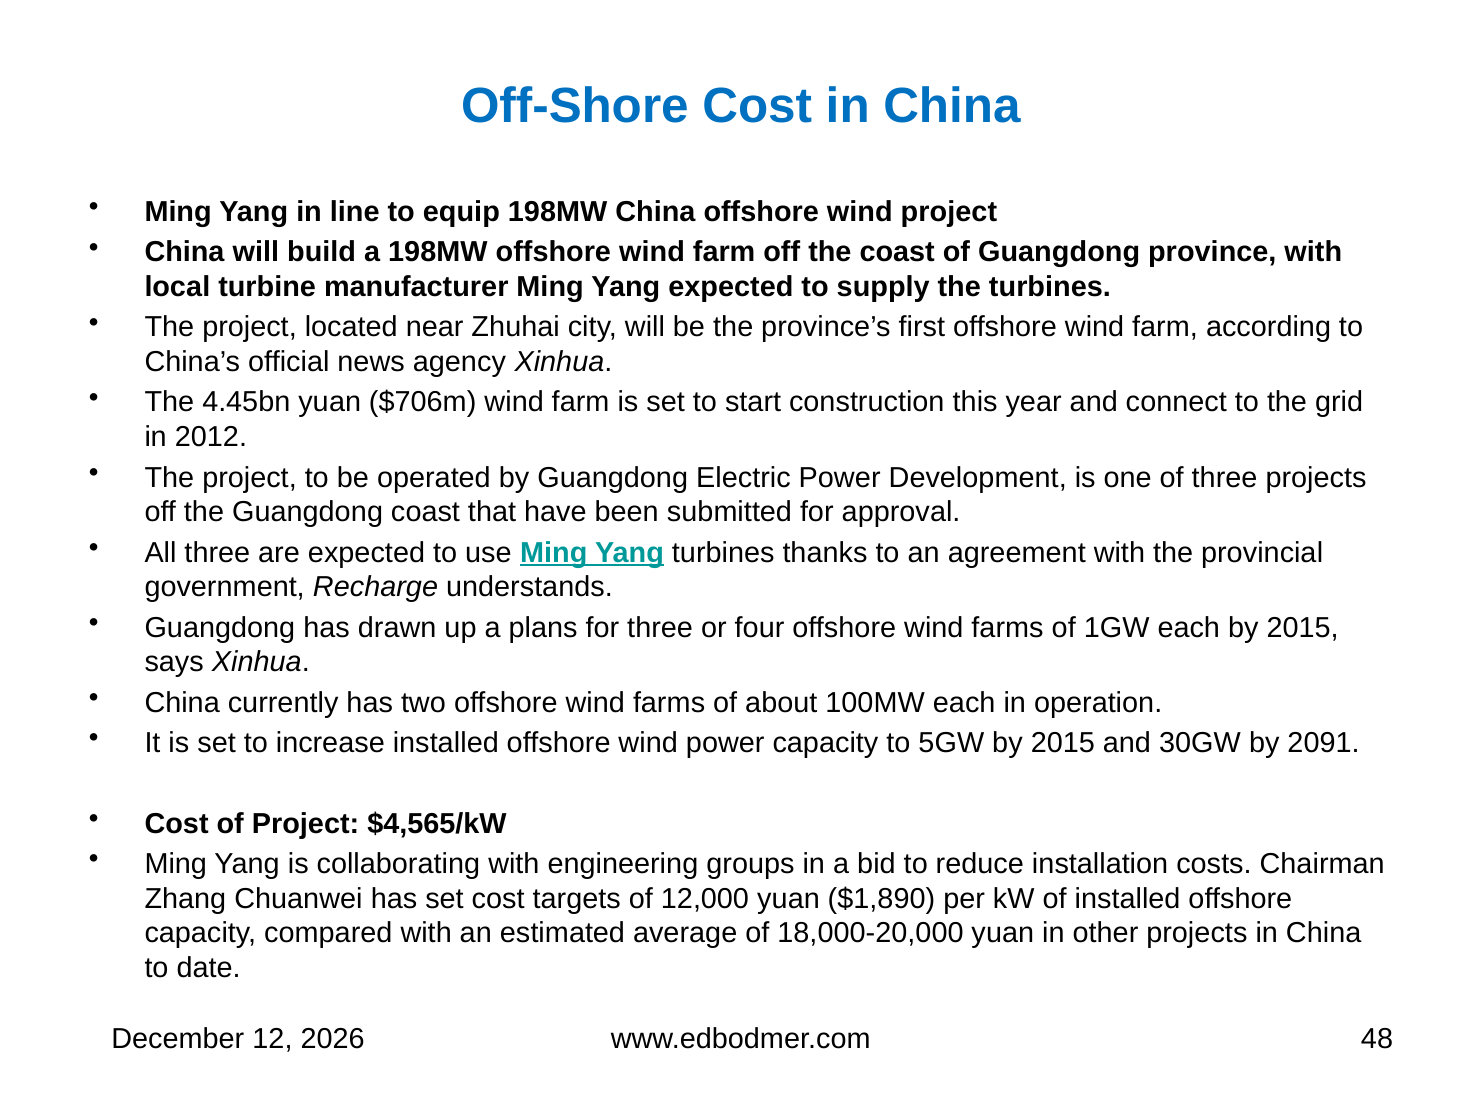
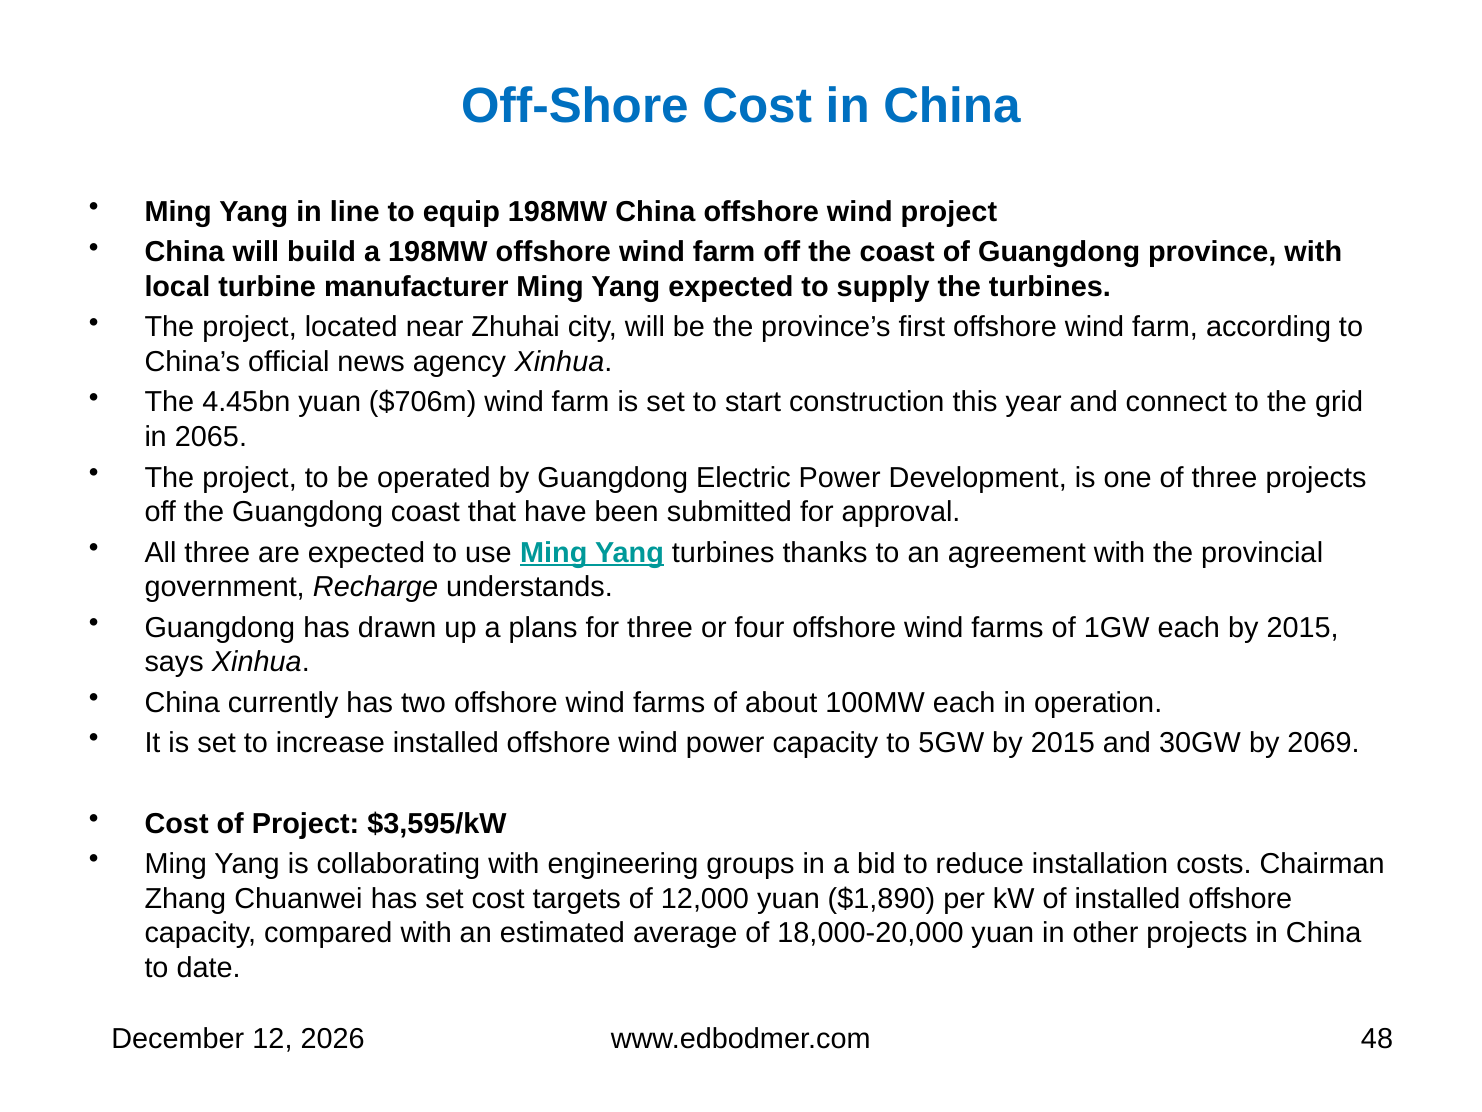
2012: 2012 -> 2065
2091: 2091 -> 2069
$4,565/kW: $4,565/kW -> $3,595/kW
